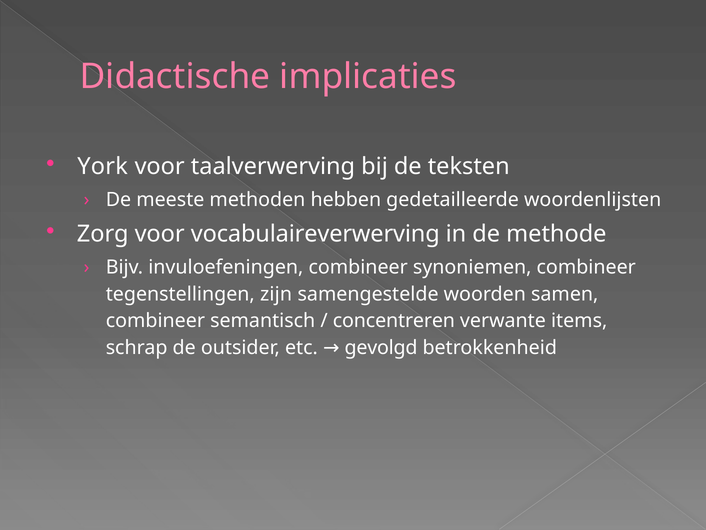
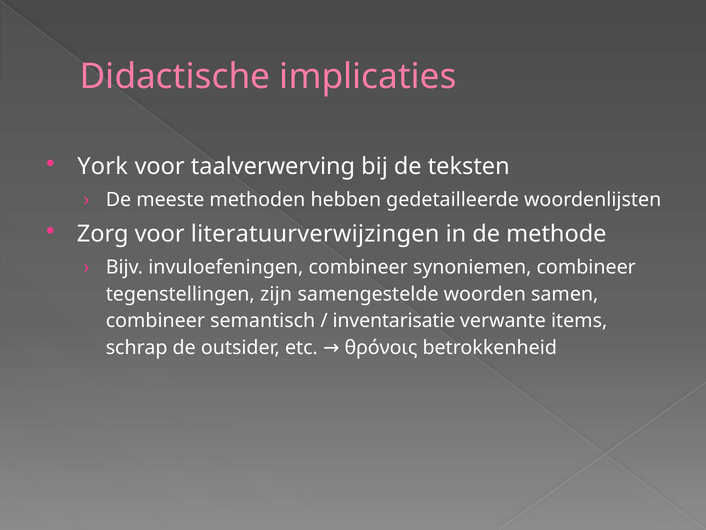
vocabulaireverwerving: vocabulaireverwerving -> literatuurverwijzingen
concentreren: concentreren -> inventarisatie
gevolgd: gevolgd -> θρόνοις
